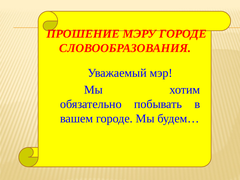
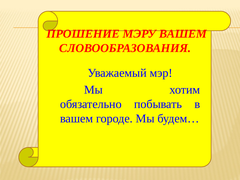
МЭРУ ГОРОДЕ: ГОРОДЕ -> ВАШЕМ
